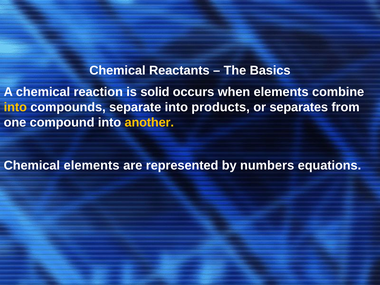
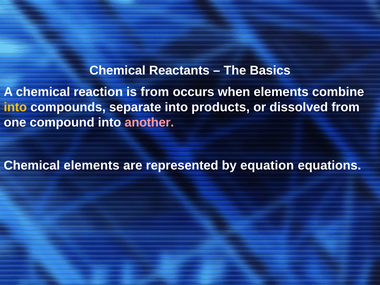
is solid: solid -> from
separates: separates -> dissolved
another colour: yellow -> pink
numbers: numbers -> equation
